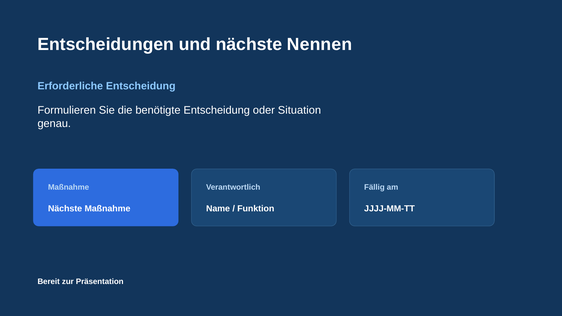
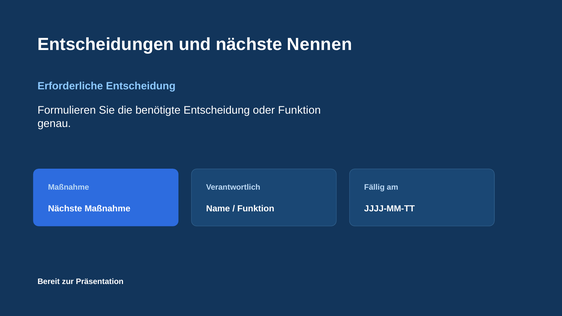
oder Situation: Situation -> Funktion
